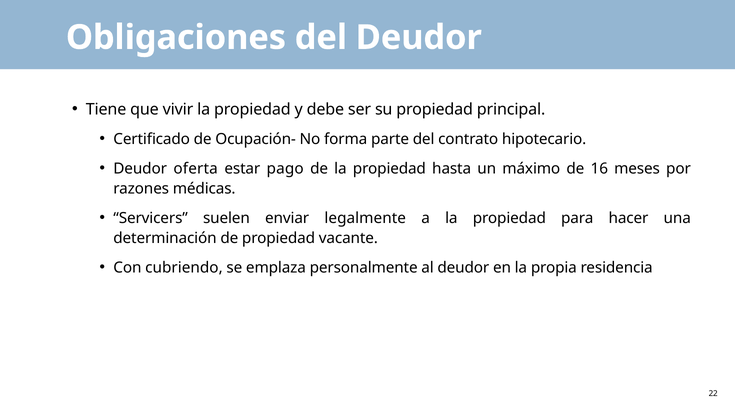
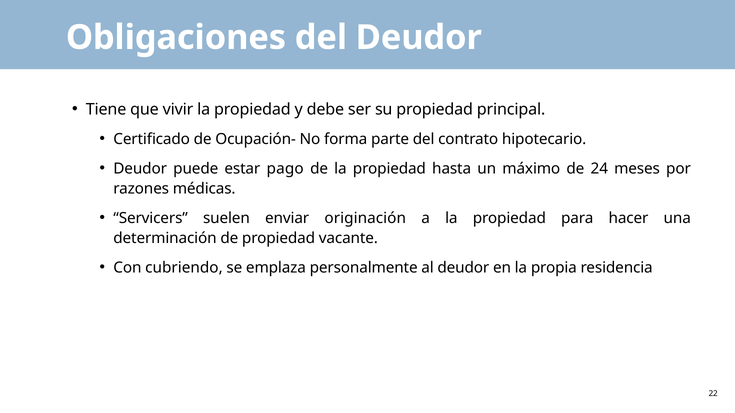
oferta: oferta -> puede
16: 16 -> 24
legalmente: legalmente -> originación
